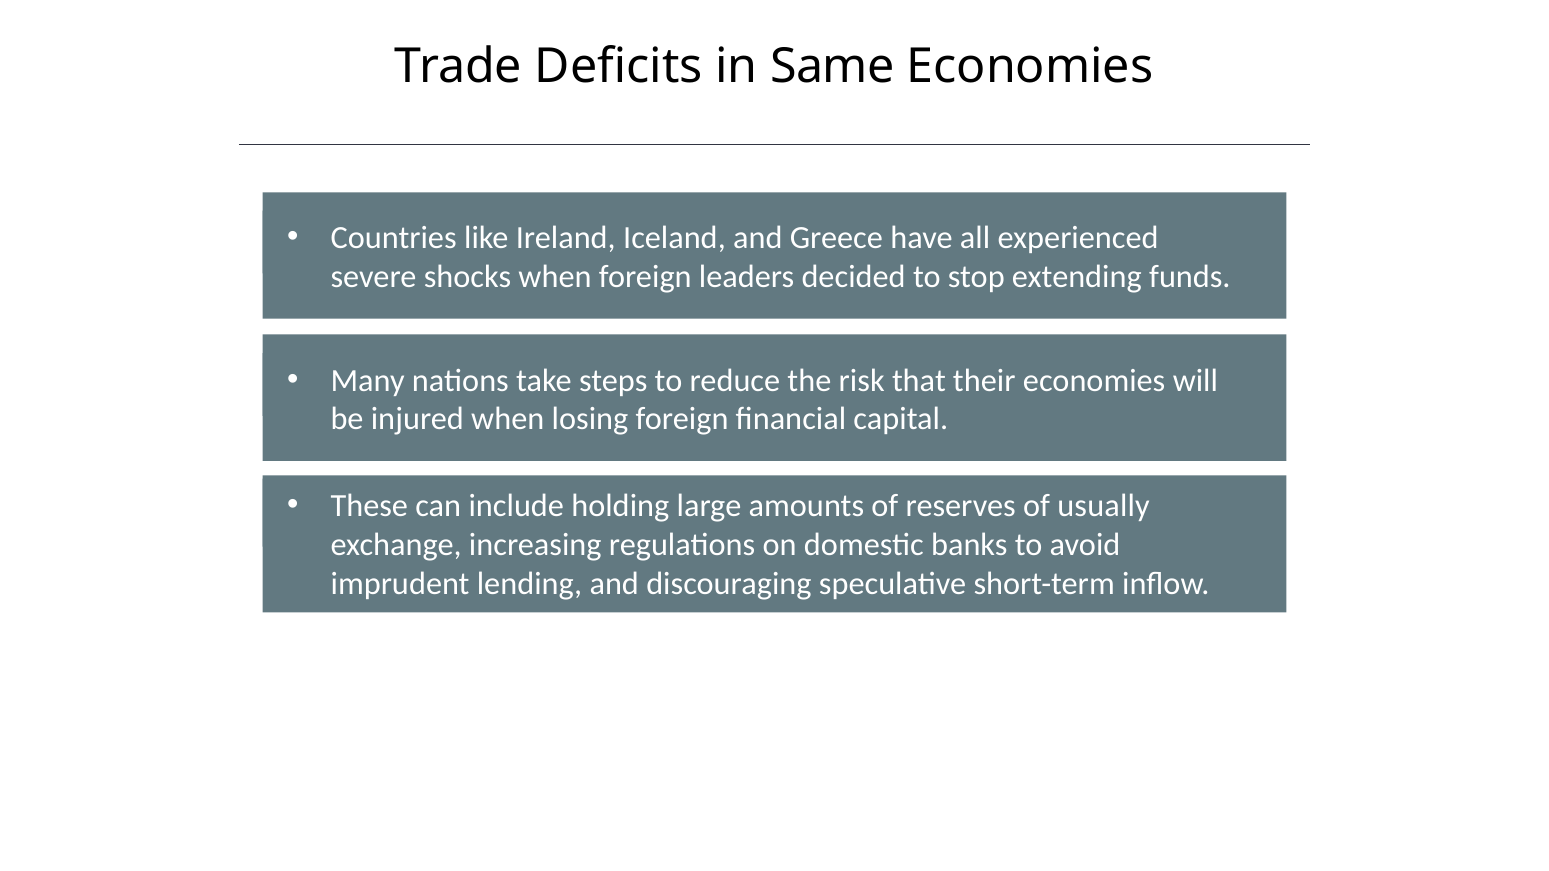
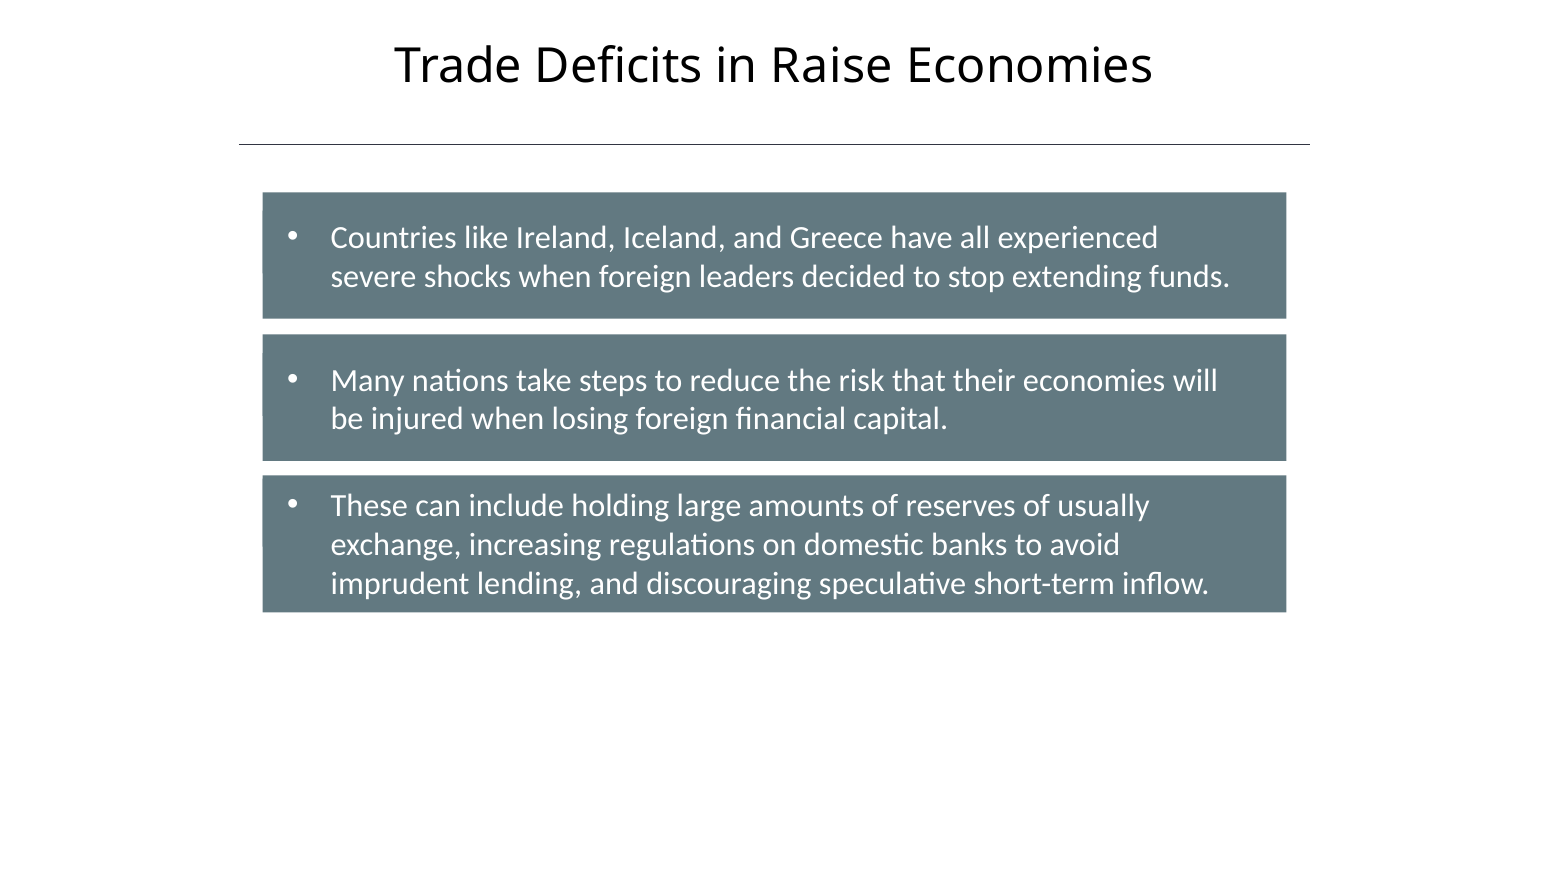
Same: Same -> Raise
